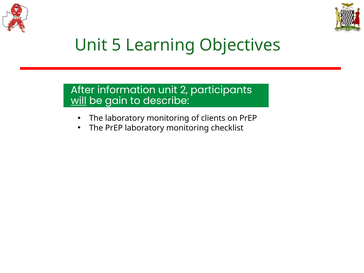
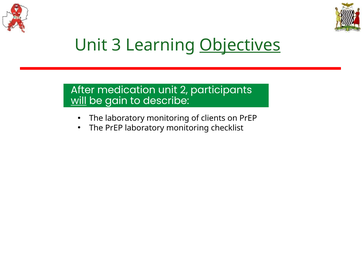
5: 5 -> 3
Objectives underline: none -> present
information: information -> medication
